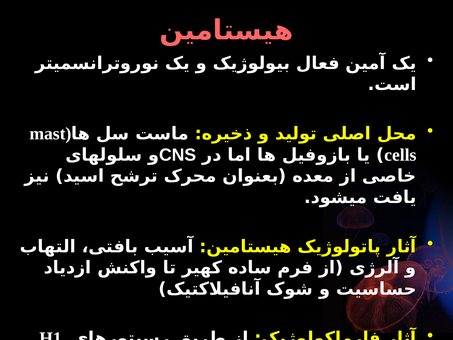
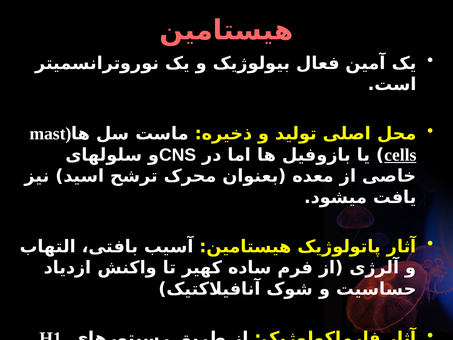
cells underline: none -> present
